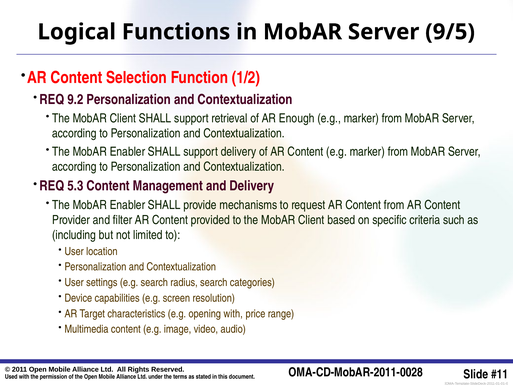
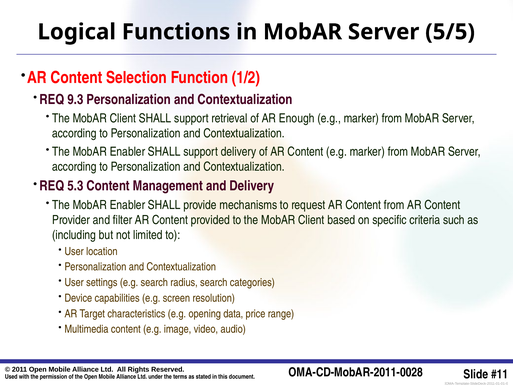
9/5: 9/5 -> 5/5
9.2: 9.2 -> 9.3
opening with: with -> data
